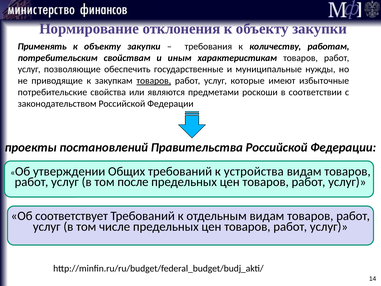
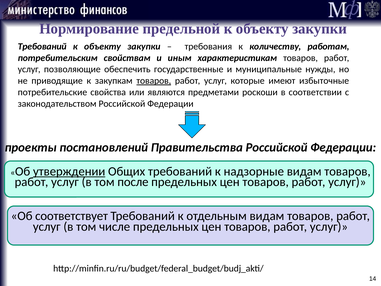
отклонения: отклонения -> предельной
Применять at (42, 46): Применять -> Требований
утверждении underline: none -> present
устройства: устройства -> надзорные
